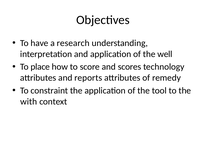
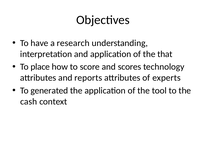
well: well -> that
remedy: remedy -> experts
constraint: constraint -> generated
with: with -> cash
